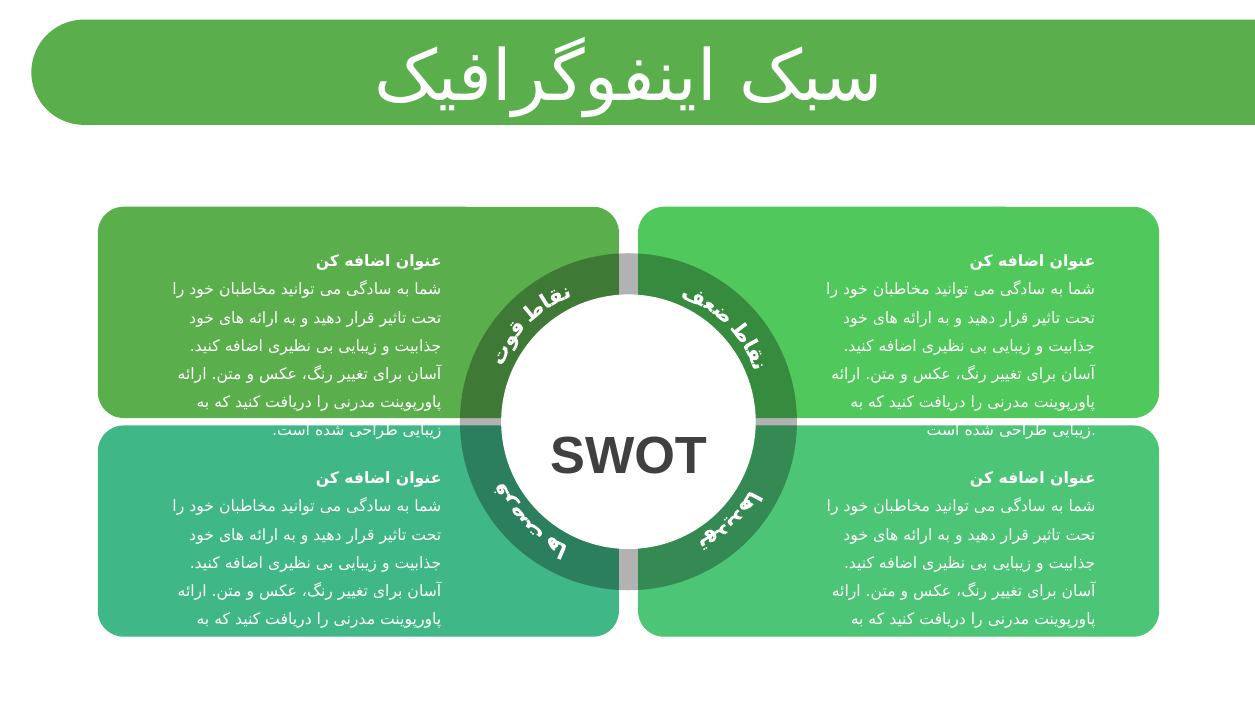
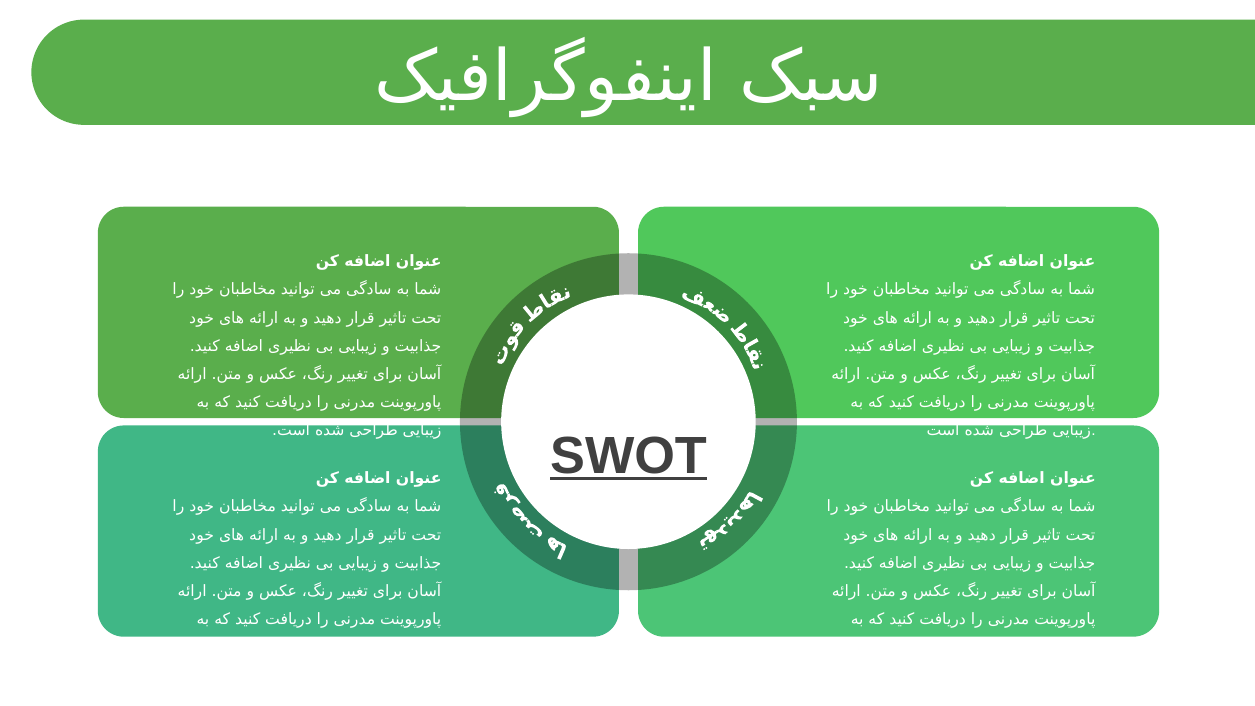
SWOT underline: none -> present
